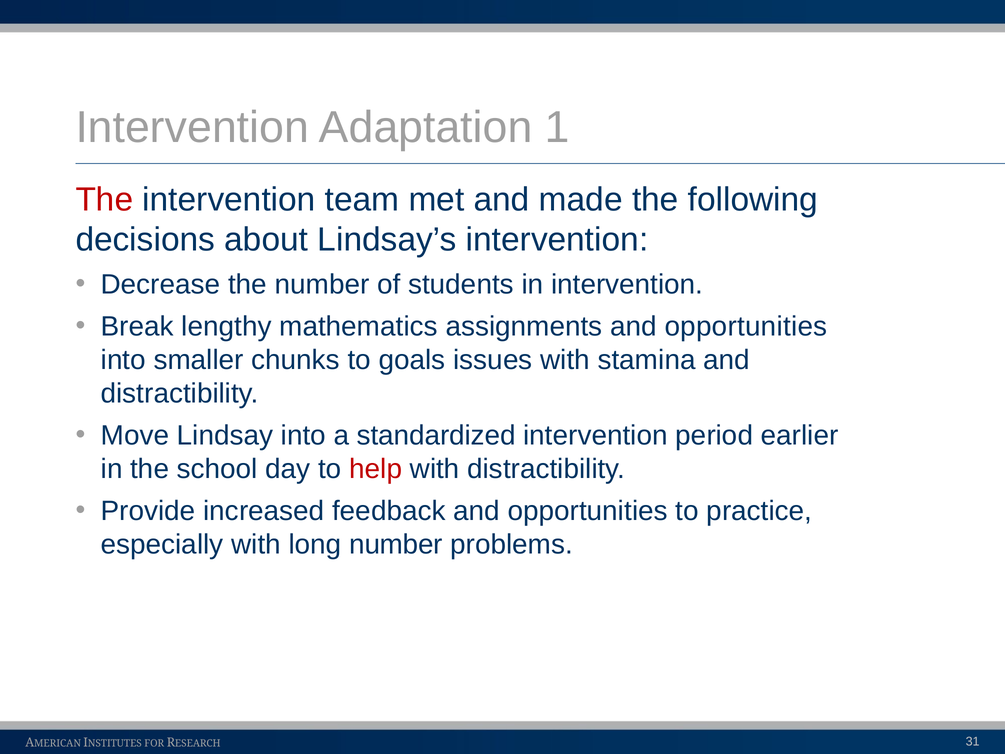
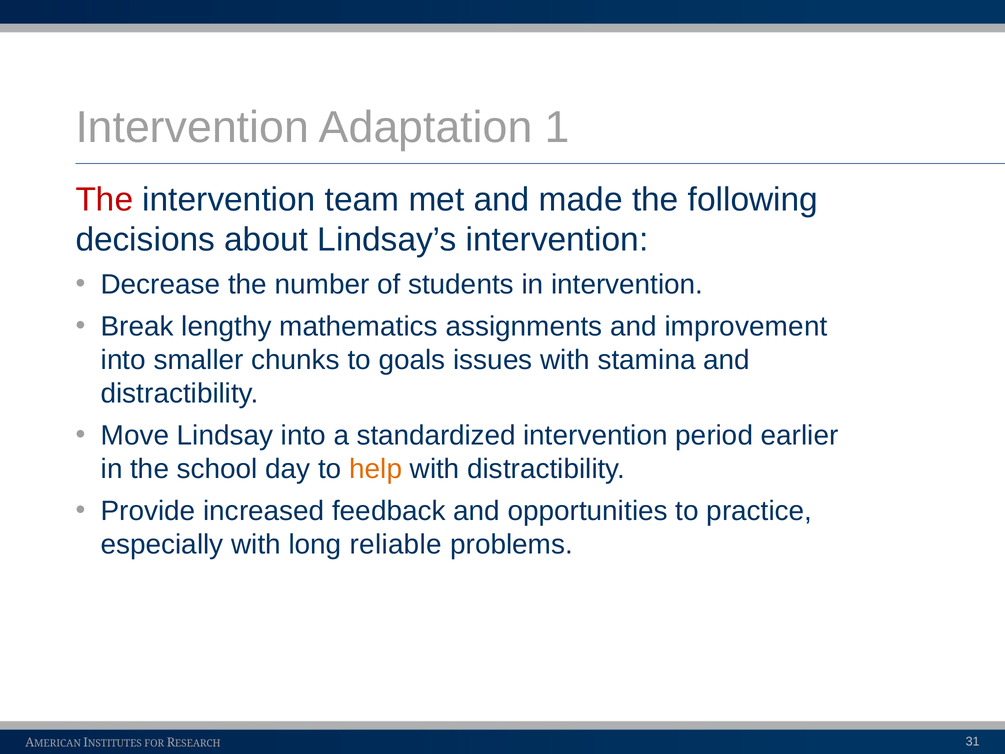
assignments and opportunities: opportunities -> improvement
help colour: red -> orange
long number: number -> reliable
